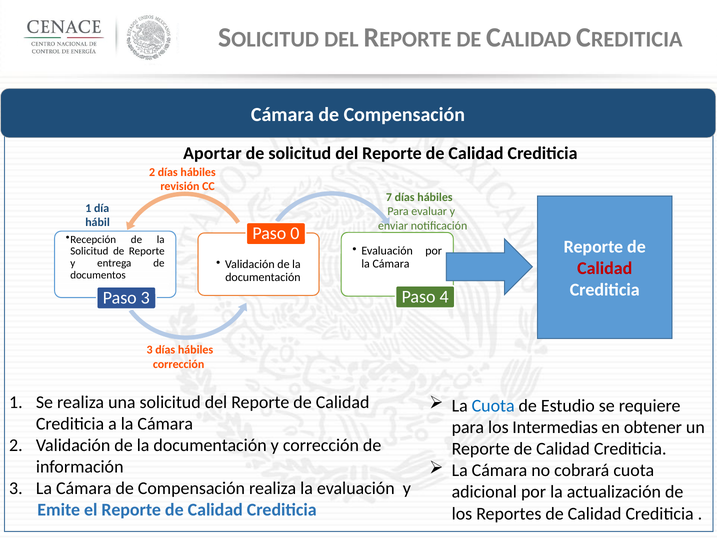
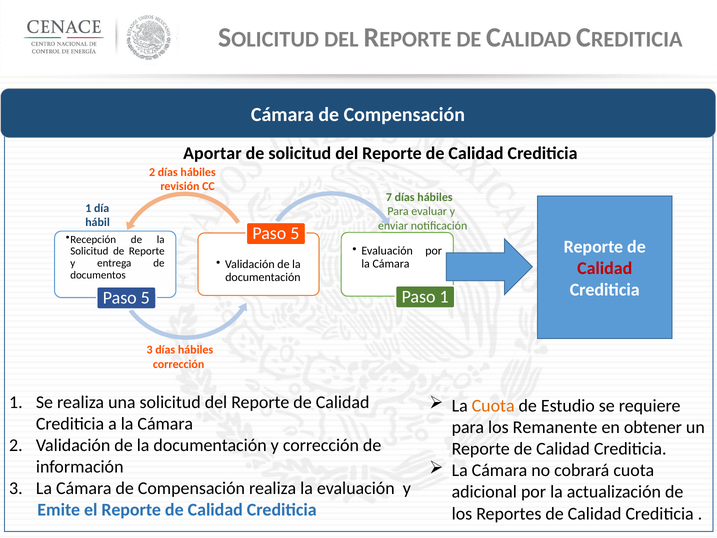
0 at (295, 233): 0 -> 5
4 at (444, 297): 4 -> 1
3 at (145, 298): 3 -> 5
Cuota at (493, 406) colour: blue -> orange
Intermedias: Intermedias -> Remanente
